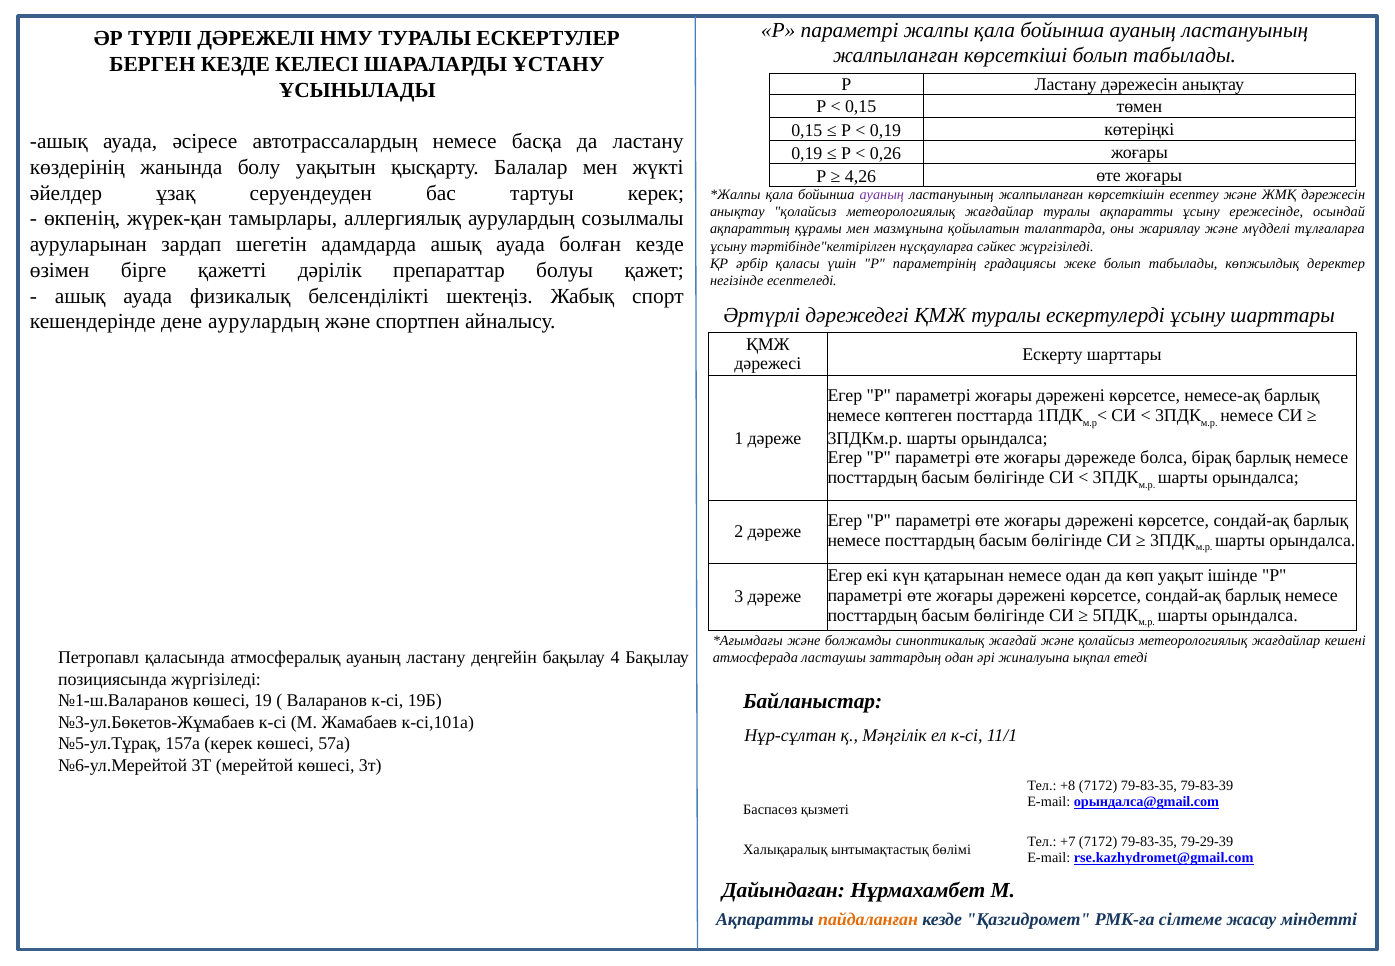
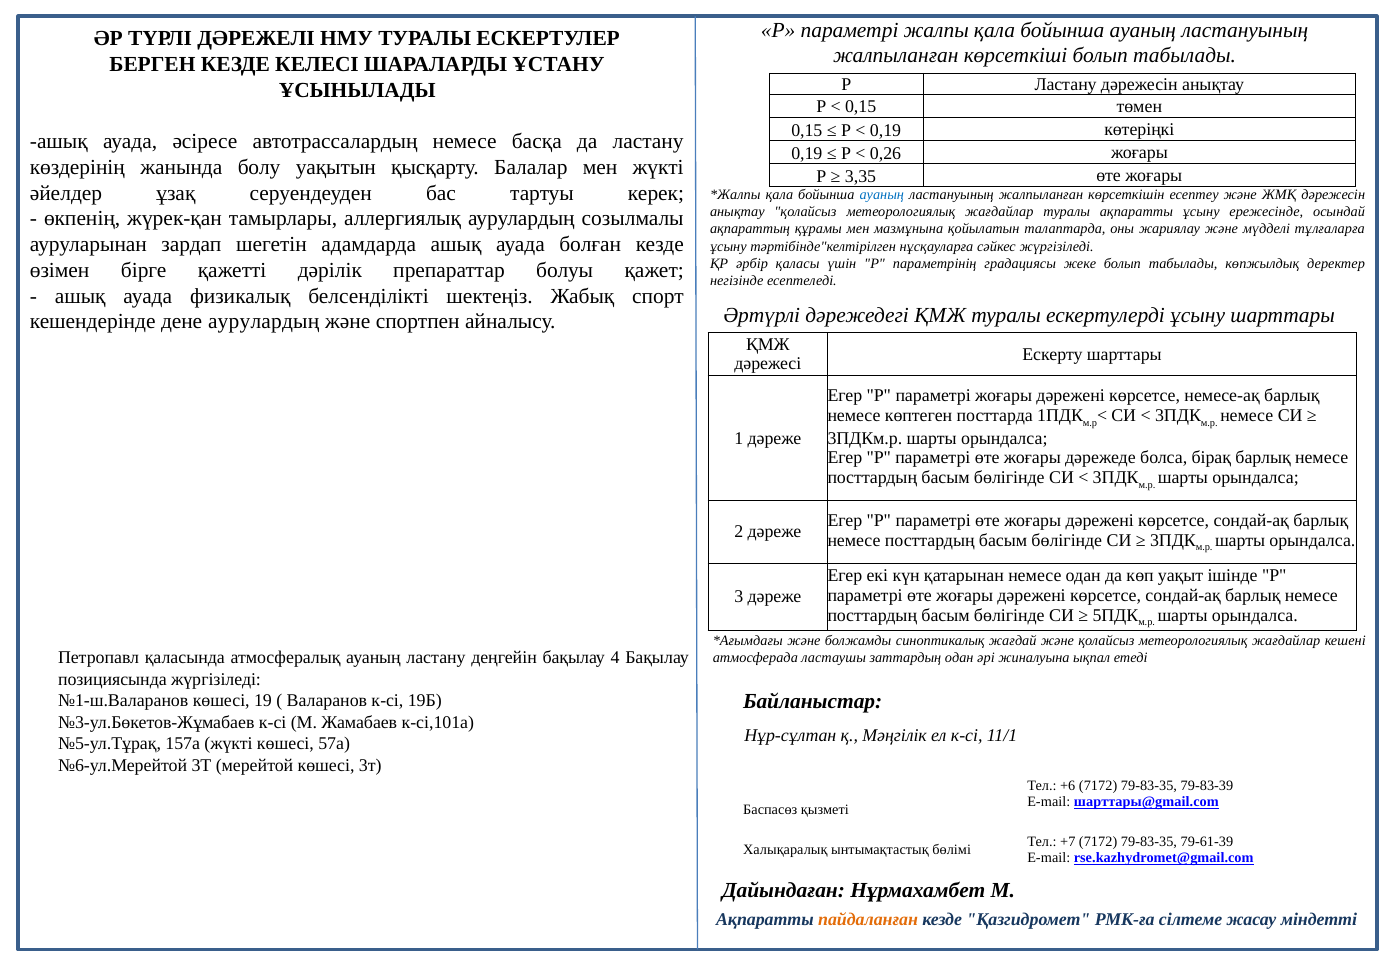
4,26: 4,26 -> 3,35
ауаның at (882, 195) colour: purple -> blue
157а керек: керек -> жүкті
+8: +8 -> +6
орындалса@gmail.com: орындалса@gmail.com -> шарттары@gmail.com
79-29-39: 79-29-39 -> 79-61-39
